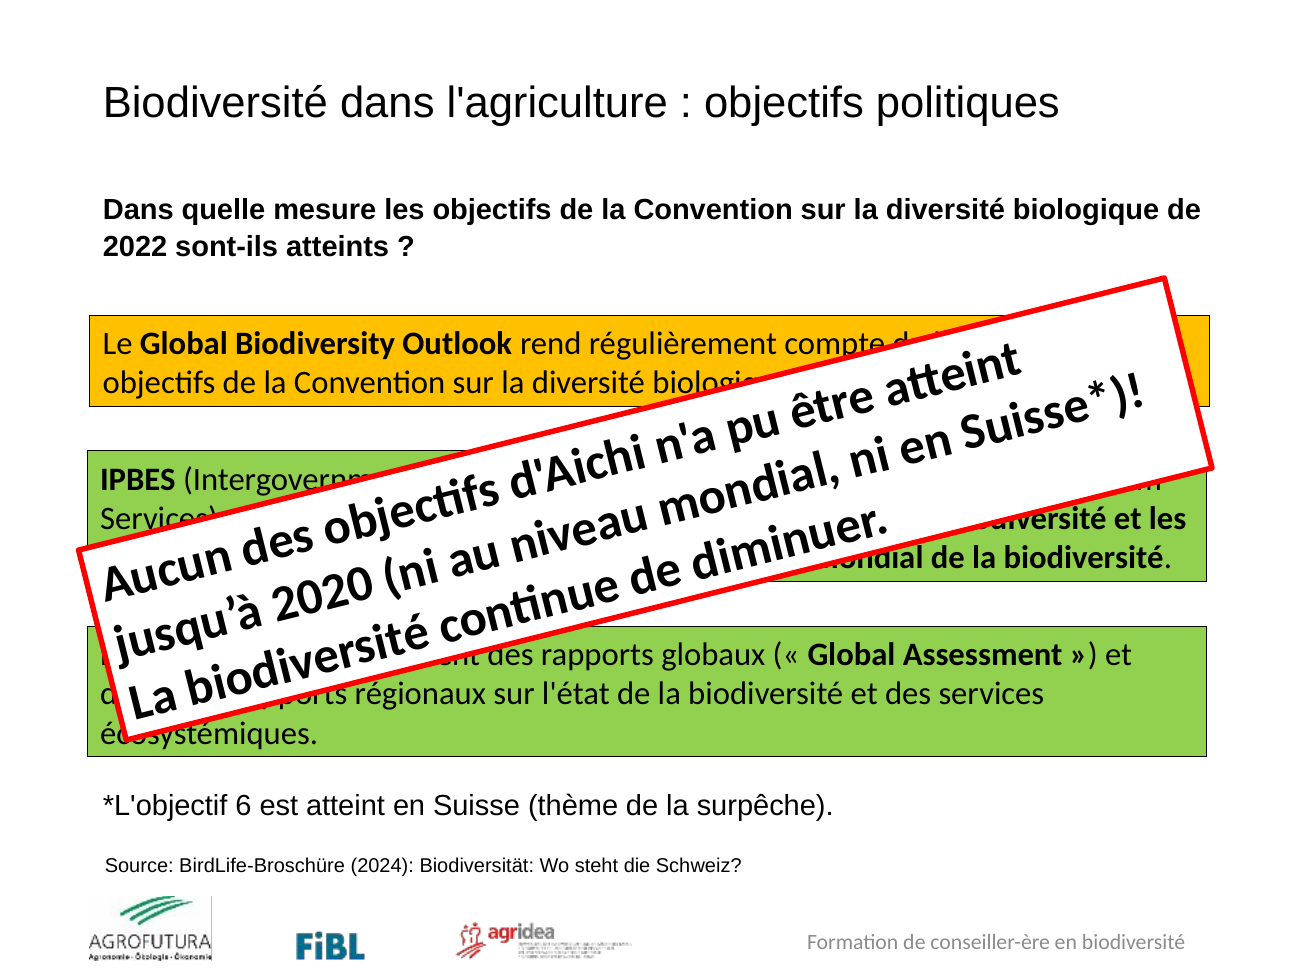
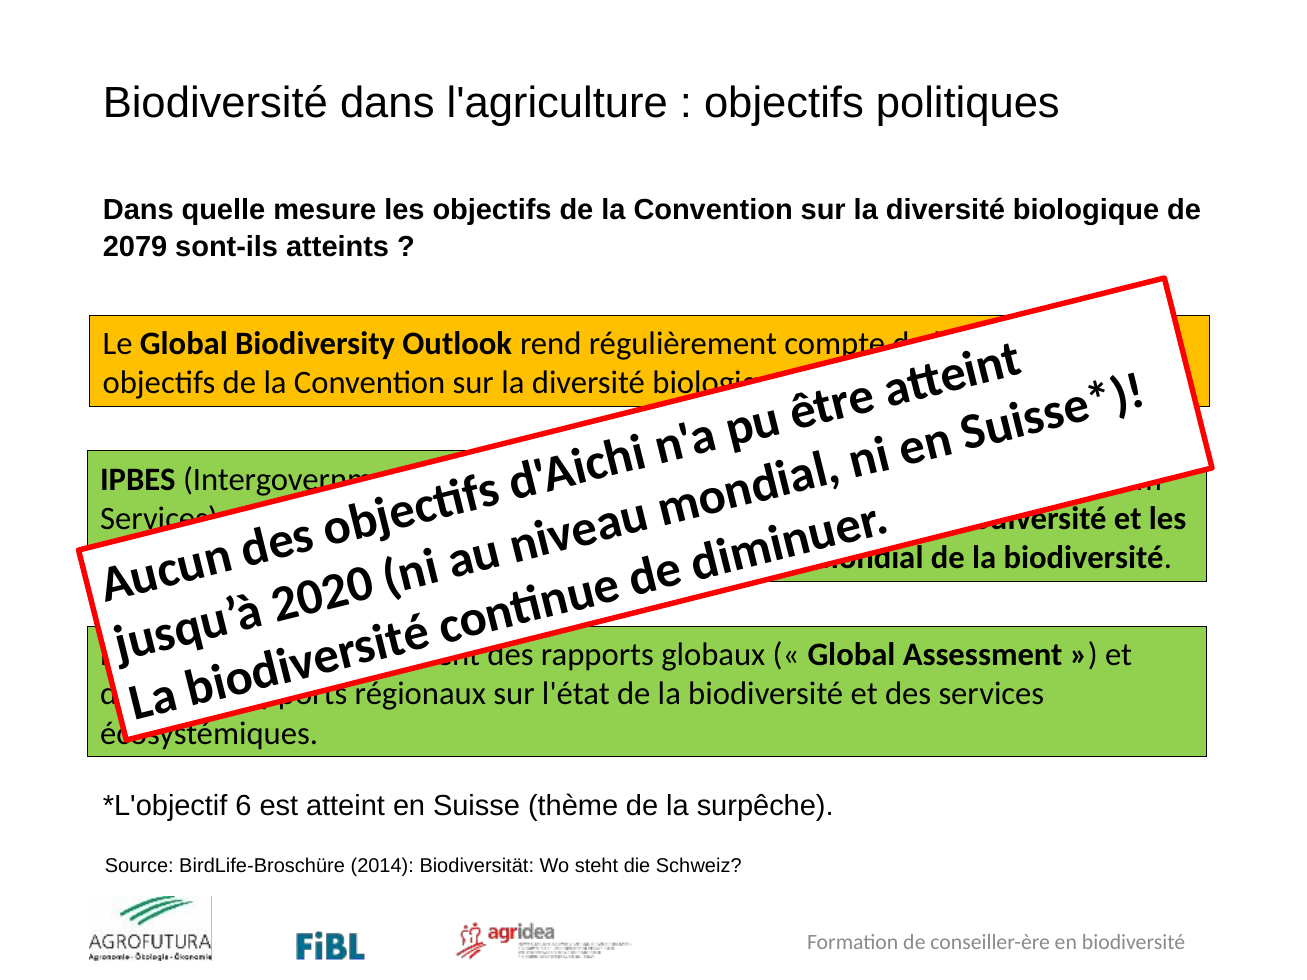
2022: 2022 -> 2079
2024: 2024 -> 2014
